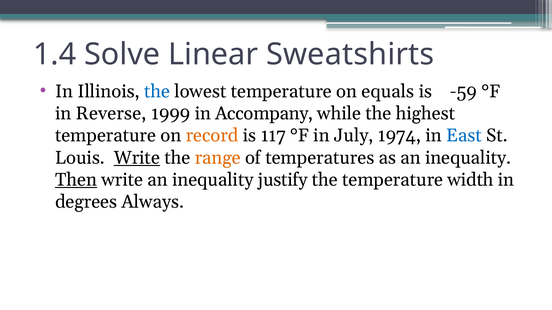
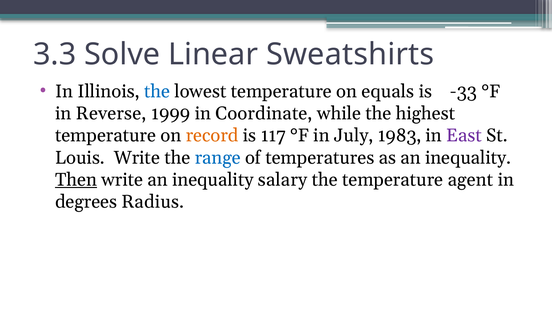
1.4: 1.4 -> 3.3
-59: -59 -> -33
Accompany: Accompany -> Coordinate
1974: 1974 -> 1983
East colour: blue -> purple
Write at (137, 158) underline: present -> none
range colour: orange -> blue
justify: justify -> salary
width: width -> agent
Always: Always -> Radius
